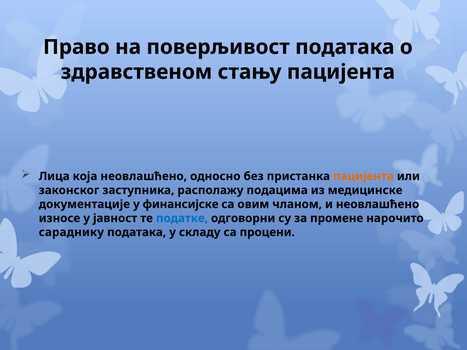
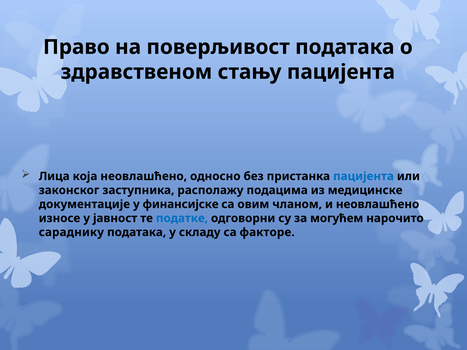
пацијента at (363, 176) colour: orange -> blue
промене: промене -> могућем
процени: процени -> факторе
